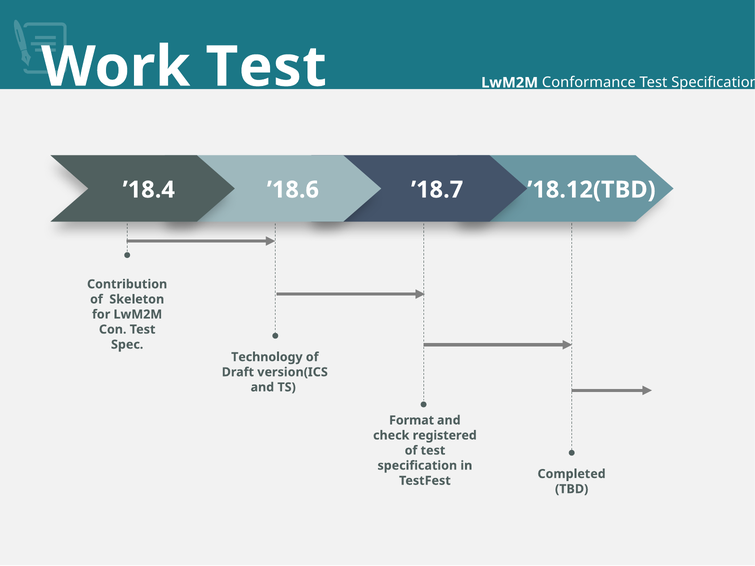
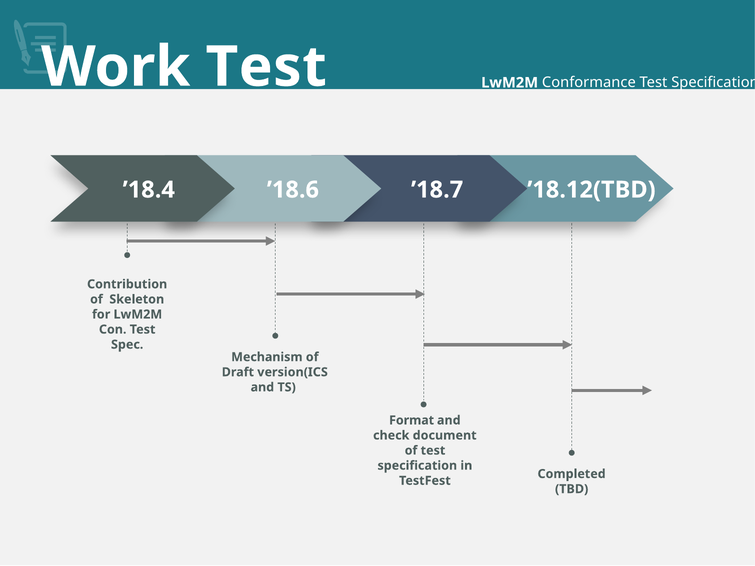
Technology: Technology -> Mechanism
registered: registered -> document
